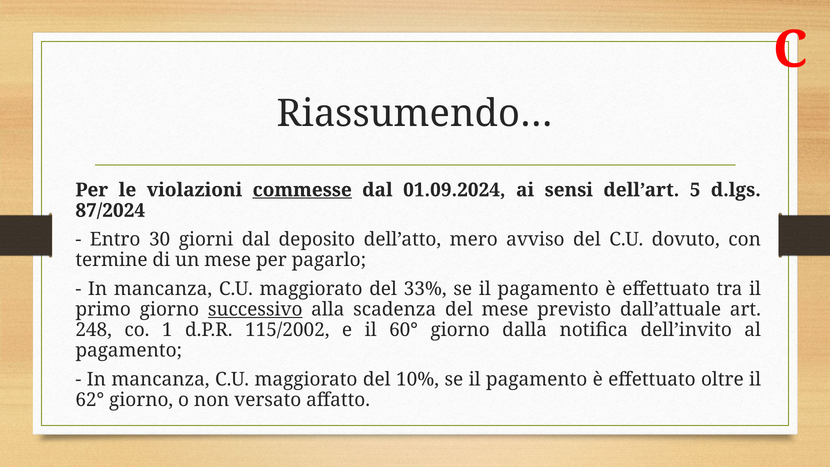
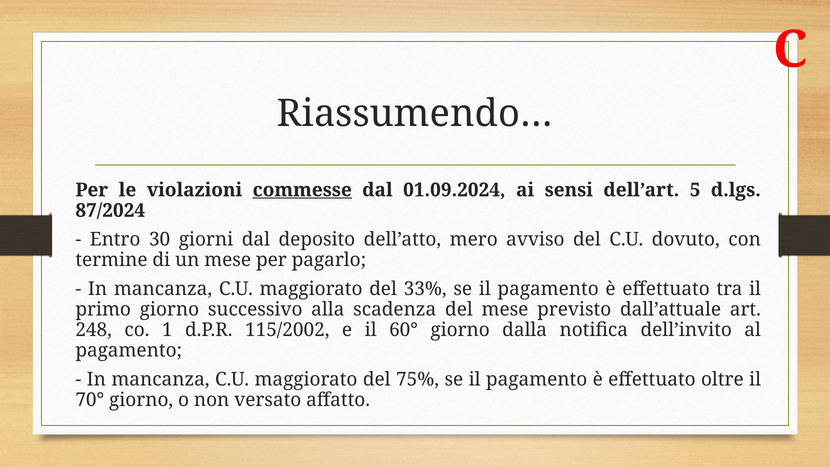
successivo underline: present -> none
10%: 10% -> 75%
62°: 62° -> 70°
